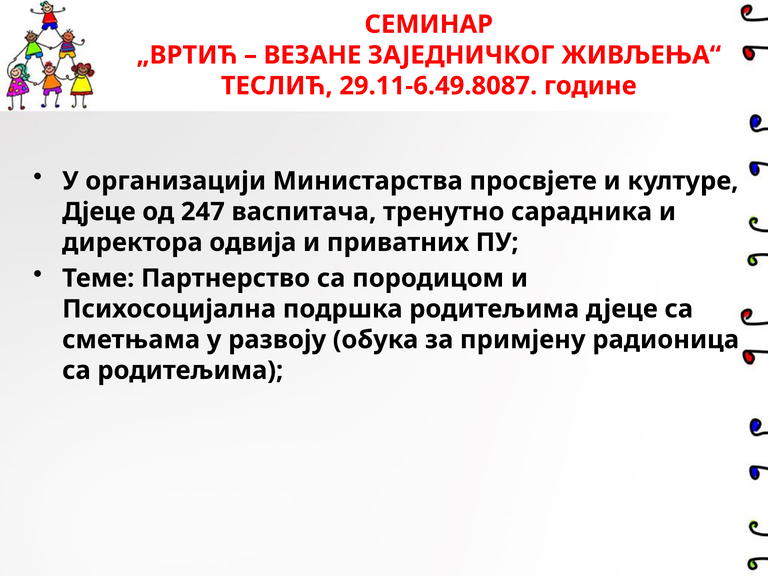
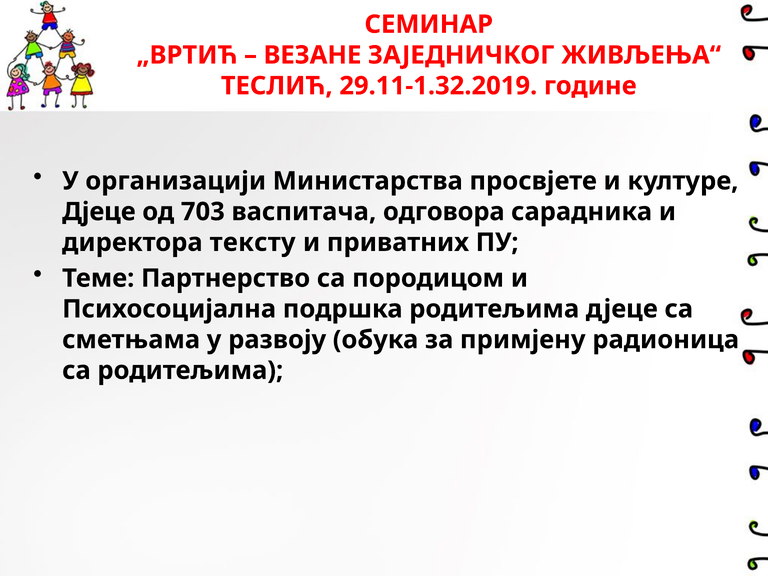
29.11-6.49.8087: 29.11-6.49.8087 -> 29.11-1.32.2019
247: 247 -> 703
тренутно: тренутно -> одговора
одвија: одвија -> тексту
